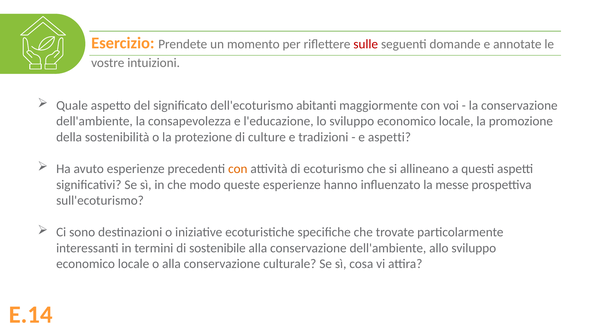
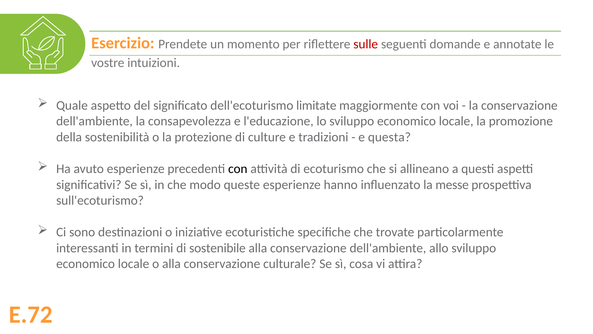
abitanti: abitanti -> limitate
e aspetti: aspetti -> questa
con at (238, 169) colour: orange -> black
E.14: E.14 -> E.72
